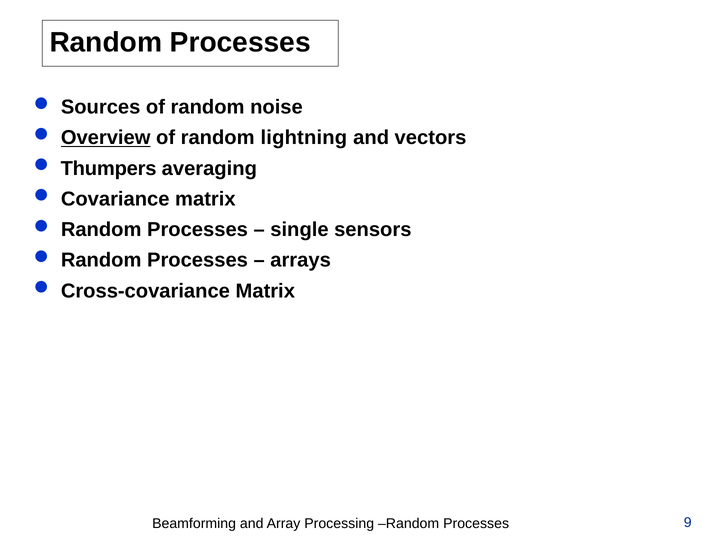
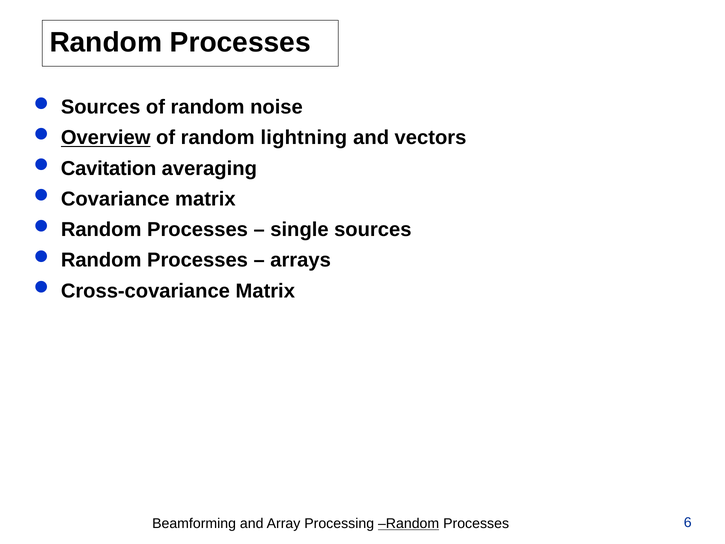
Thumpers: Thumpers -> Cavitation
single sensors: sensors -> sources
Random at (409, 523) underline: none -> present
9: 9 -> 6
